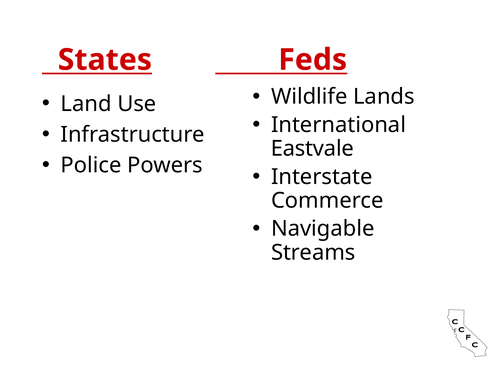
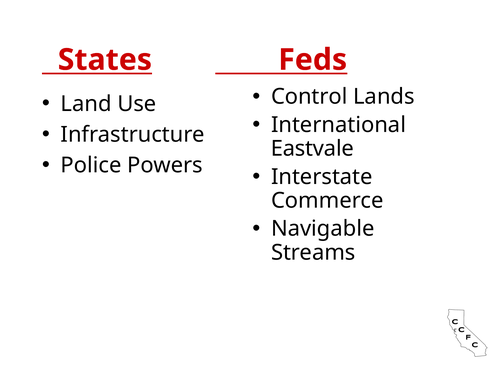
Wildlife: Wildlife -> Control
